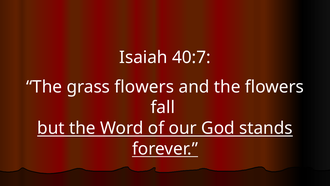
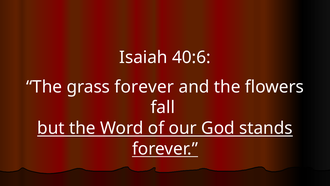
40:7: 40:7 -> 40:6
grass flowers: flowers -> forever
